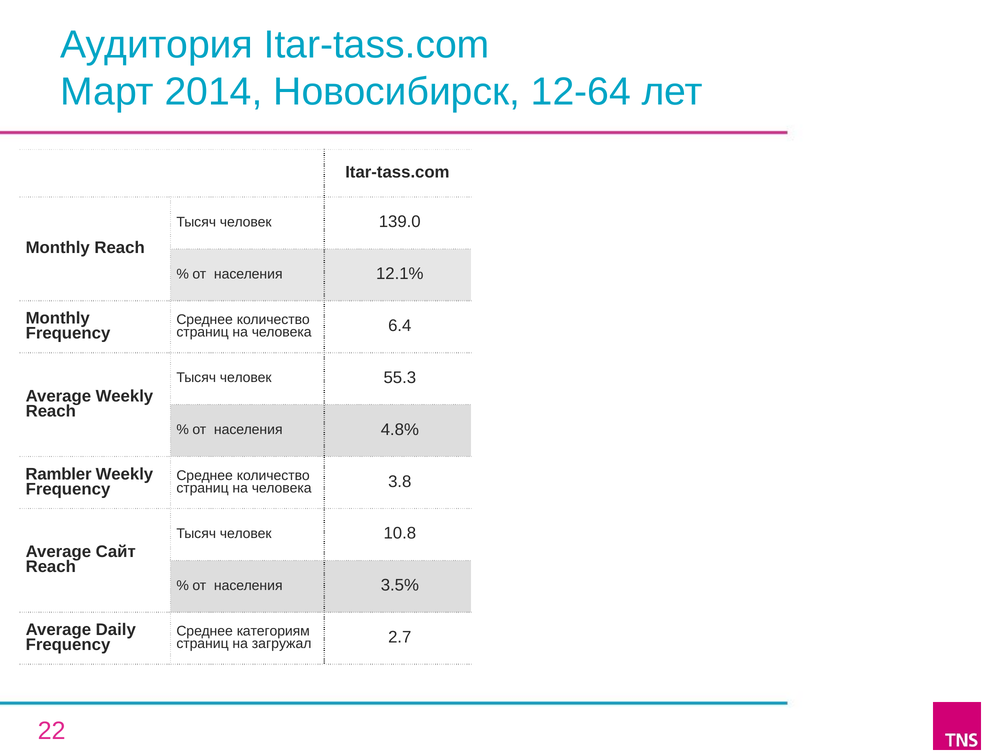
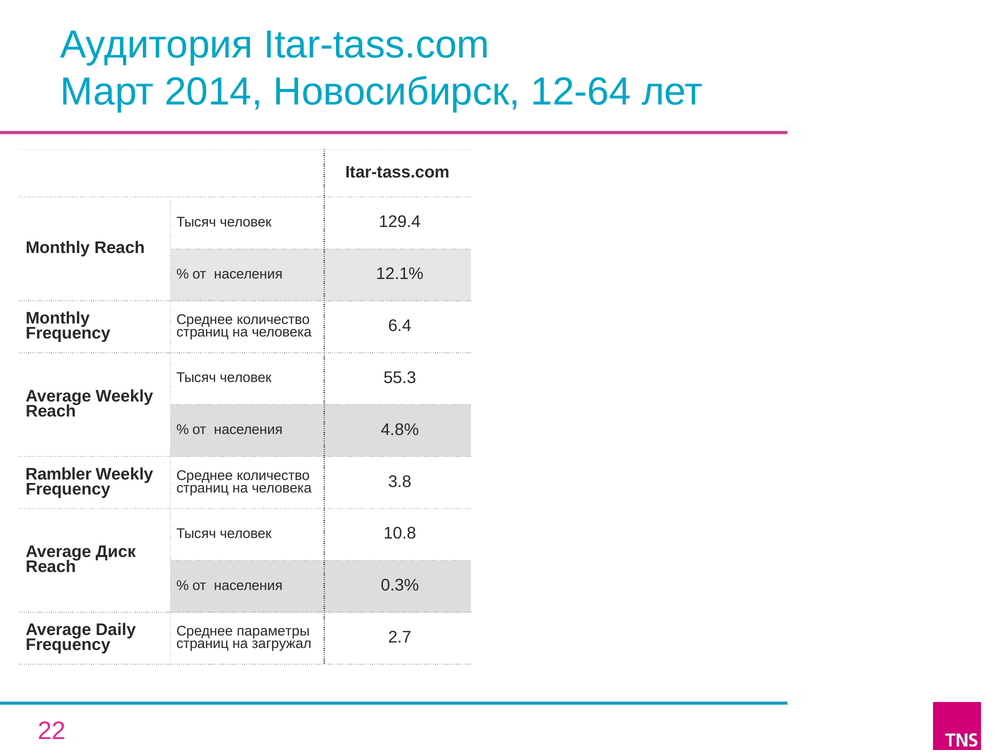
139.0: 139.0 -> 129.4
Сайт: Сайт -> Диск
3.5%: 3.5% -> 0.3%
категориям: категориям -> параметры
